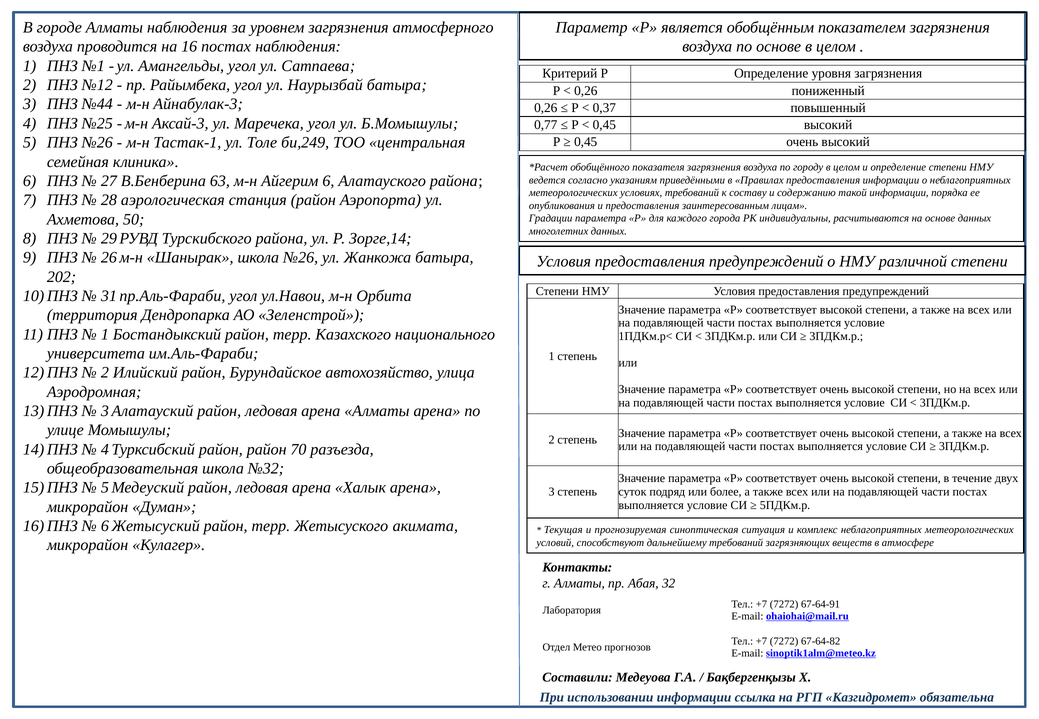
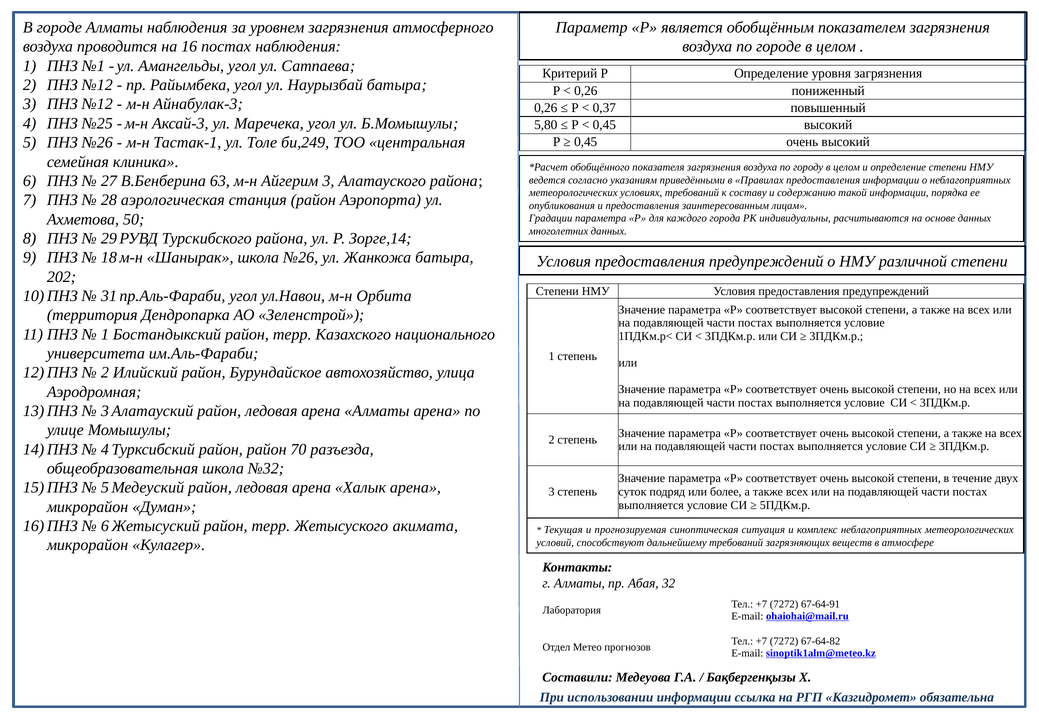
по основе: основе -> городе
3 ПНЗ №44: №44 -> №12
0,77: 0,77 -> 5,80
Айгерим 6: 6 -> 3
26: 26 -> 18
